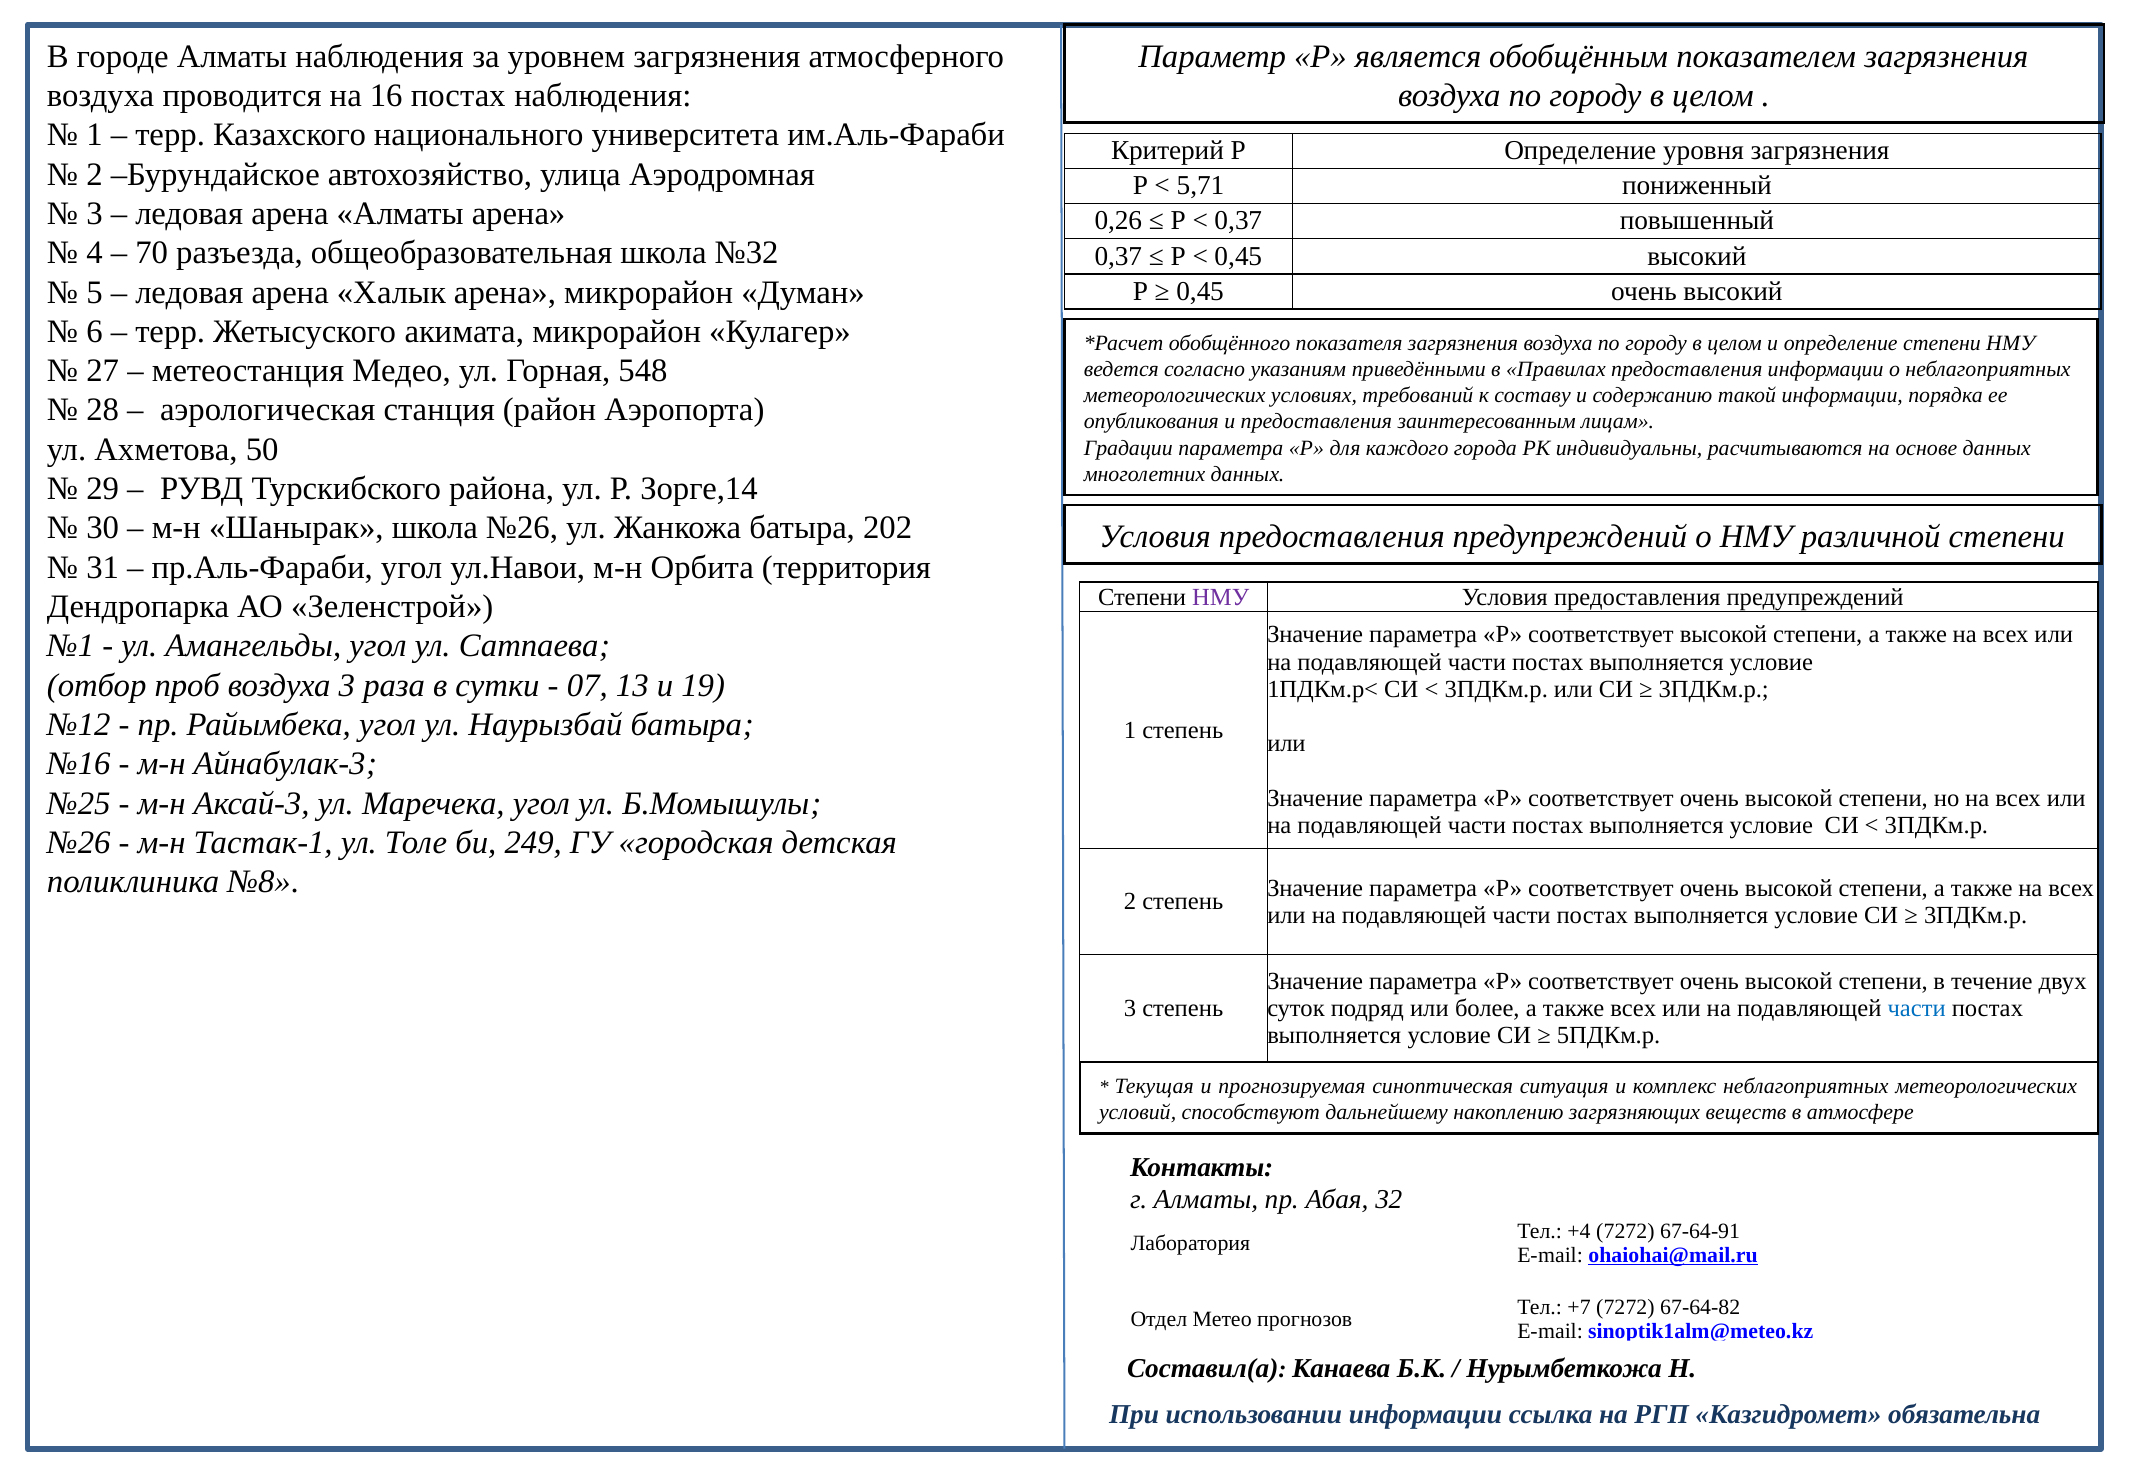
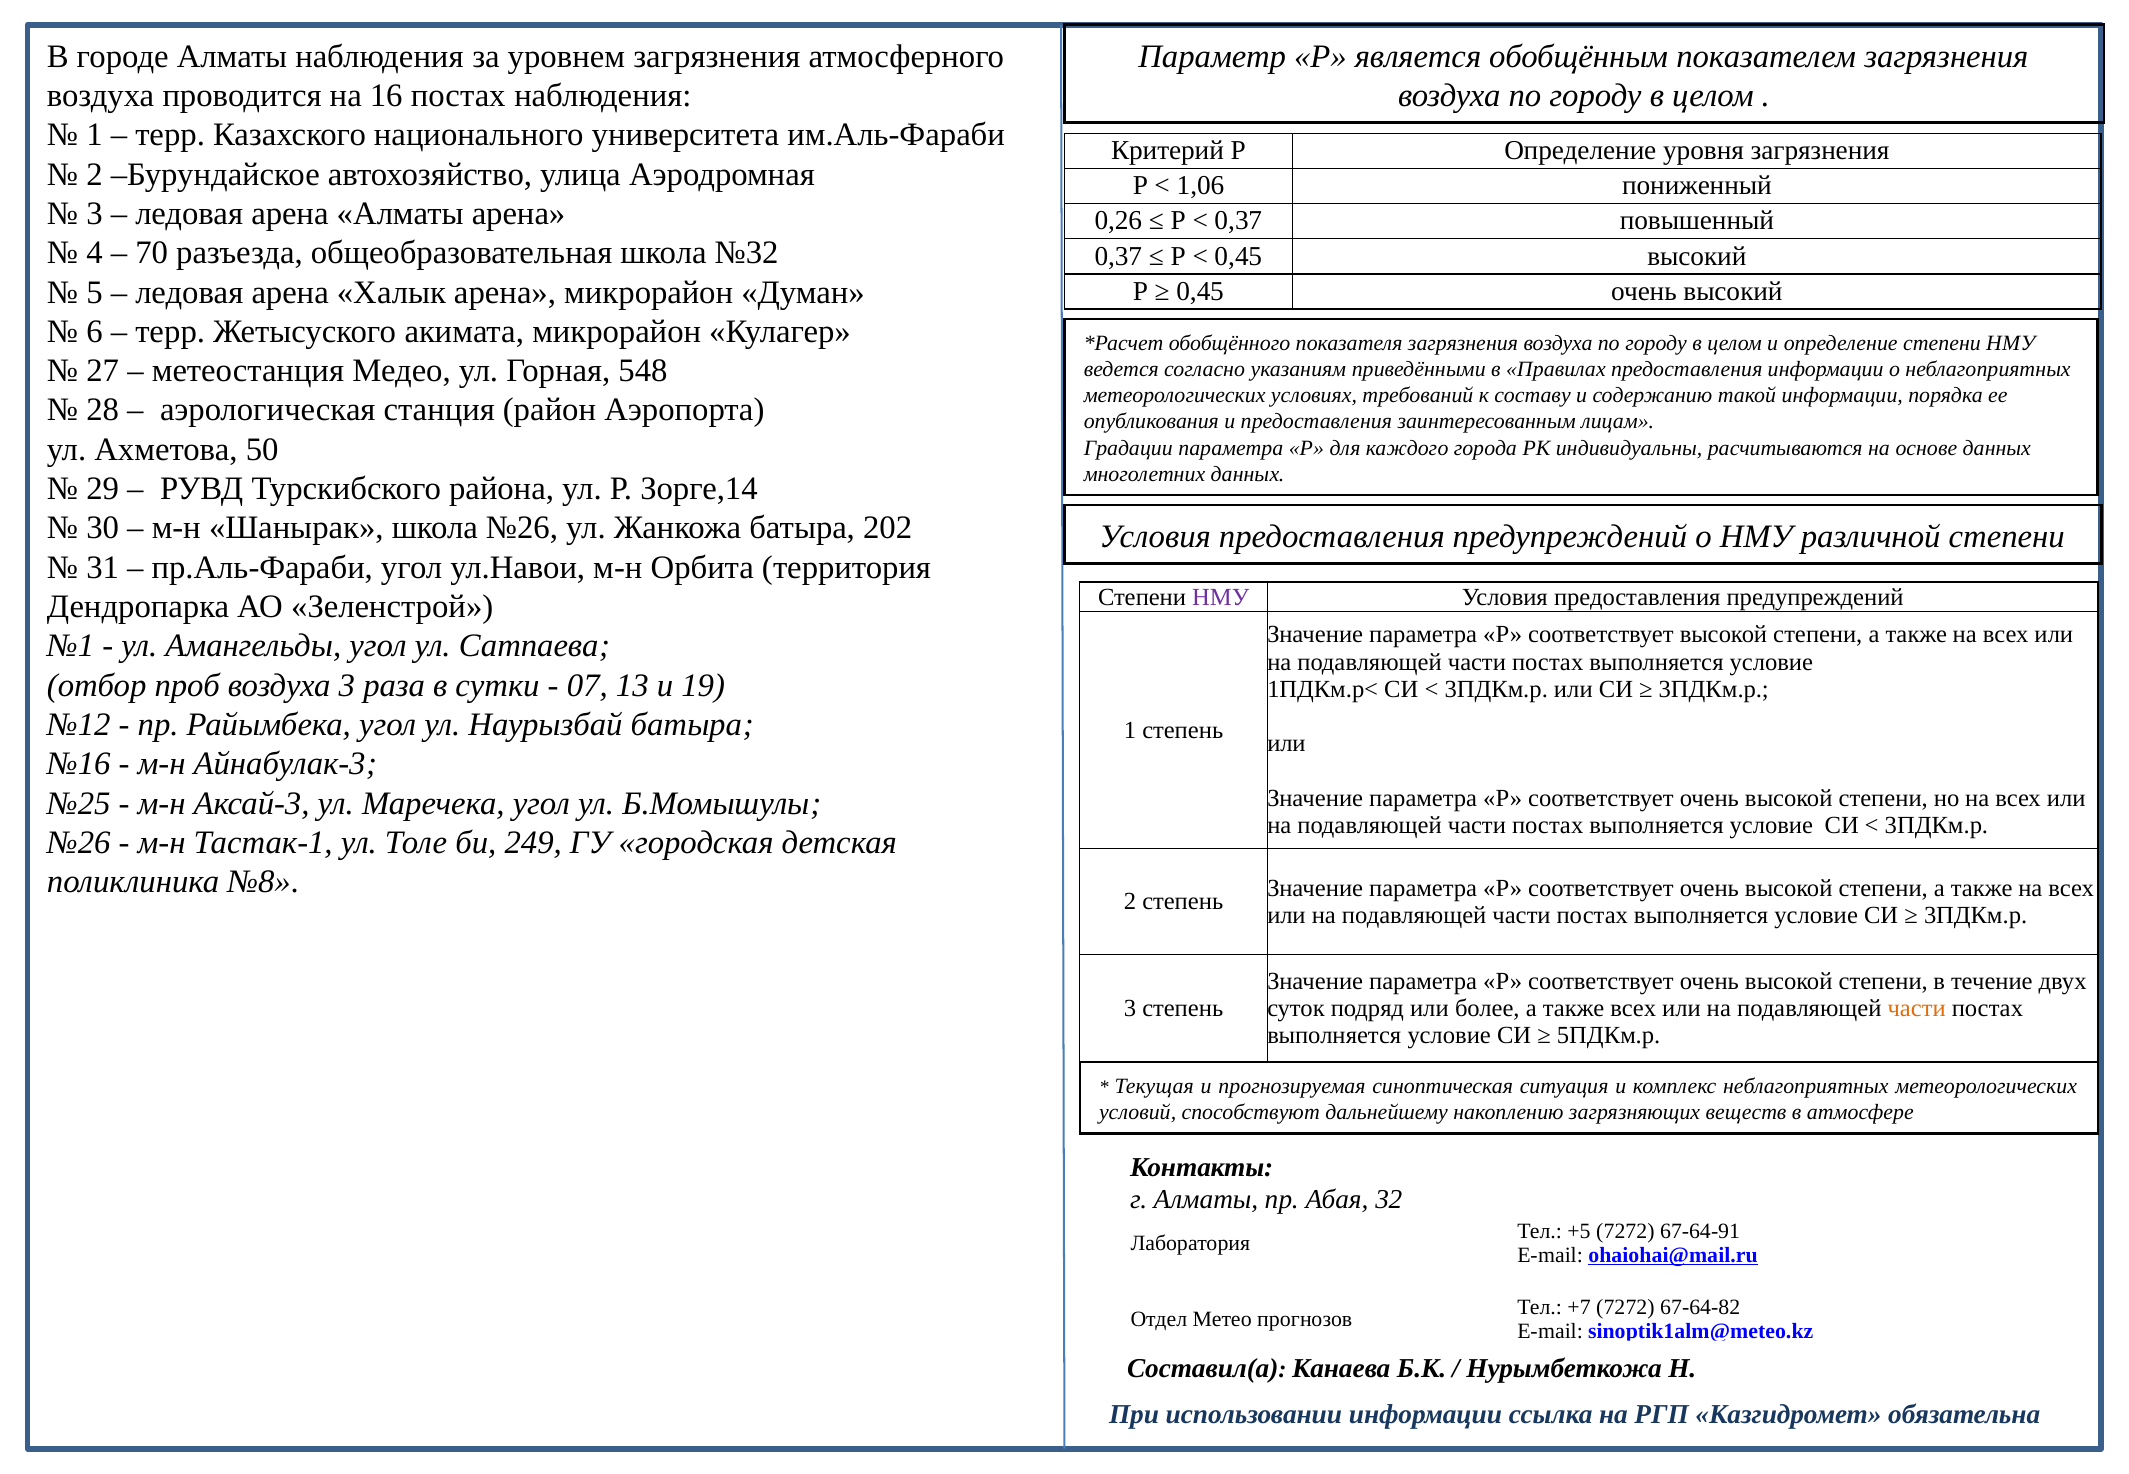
5,71: 5,71 -> 1,06
части at (1917, 1008) colour: blue -> orange
+4: +4 -> +5
